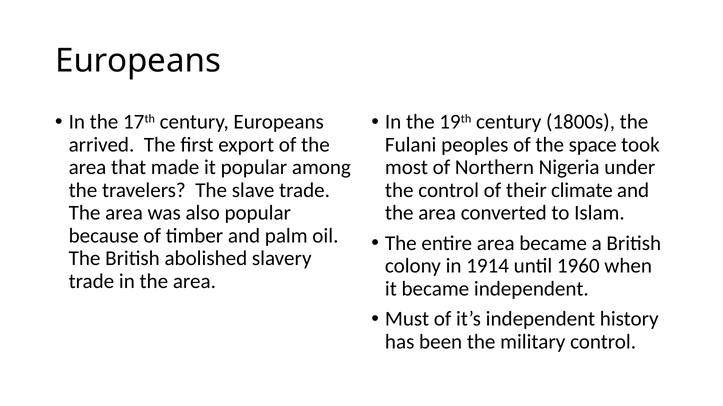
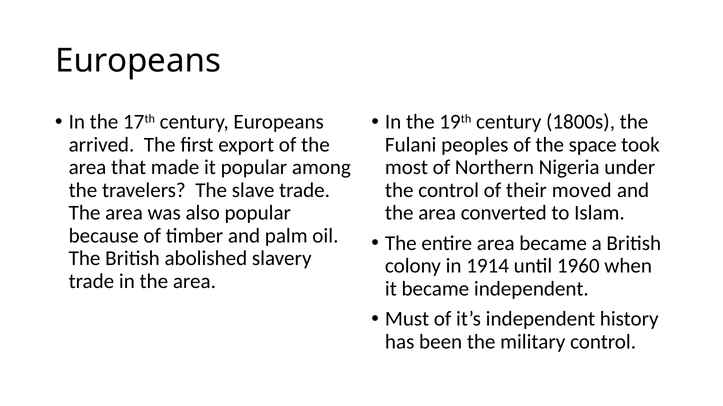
climate: climate -> moved
